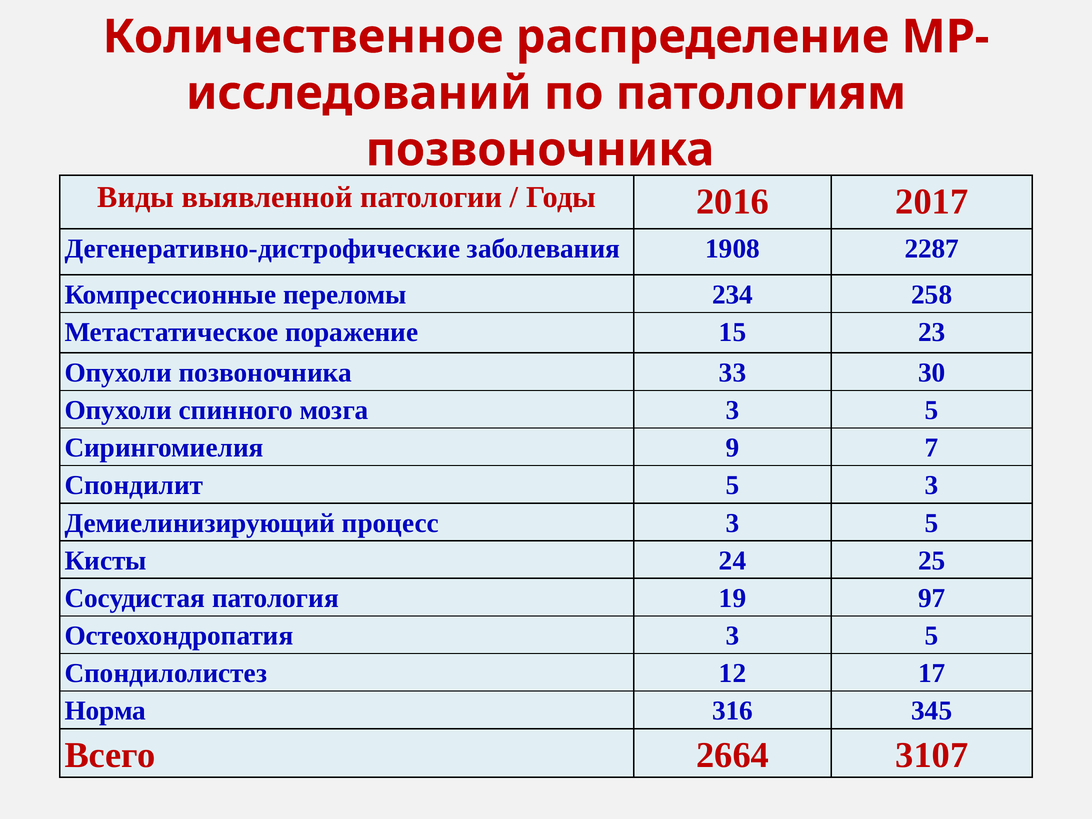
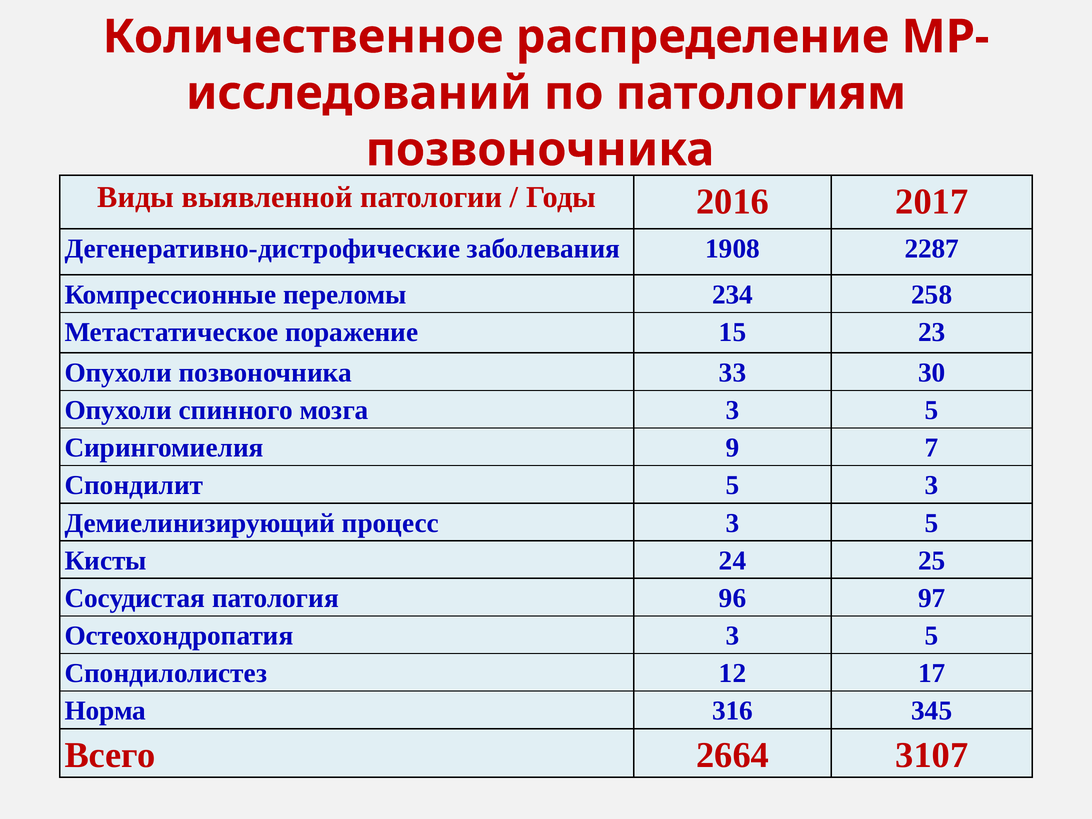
19: 19 -> 96
